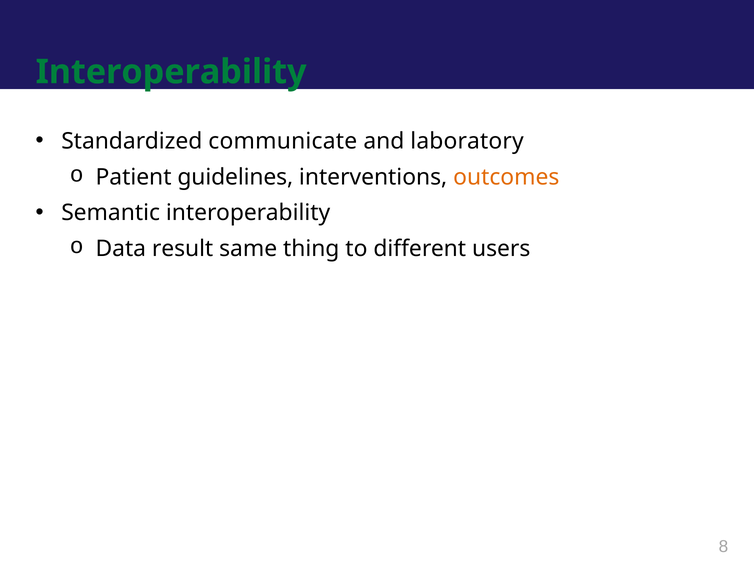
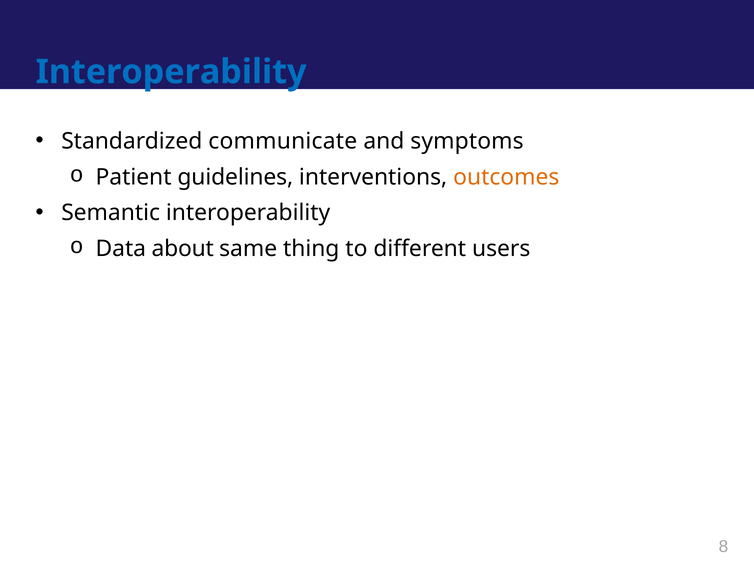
Interoperability at (171, 72) colour: green -> blue
laboratory: laboratory -> symptoms
result: result -> about
